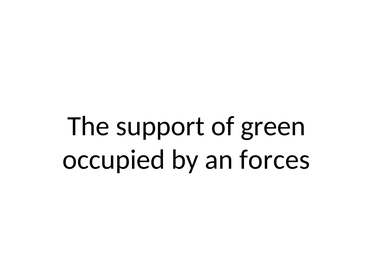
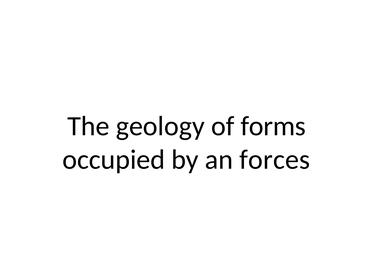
support: support -> geology
green: green -> forms
